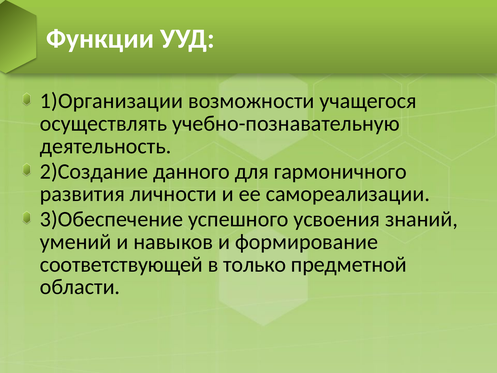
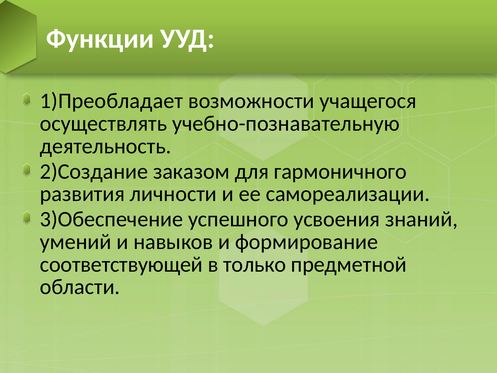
1)Организации: 1)Организации -> 1)Преобладает
данного: данного -> заказом
